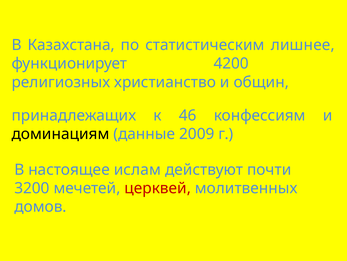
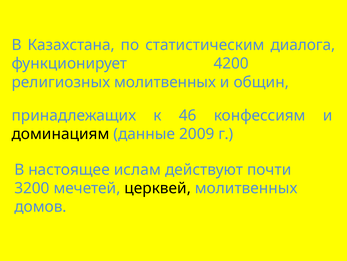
лишнее: лишнее -> диалога
религиозных христианство: христианство -> молитвенных
церквей colour: red -> black
